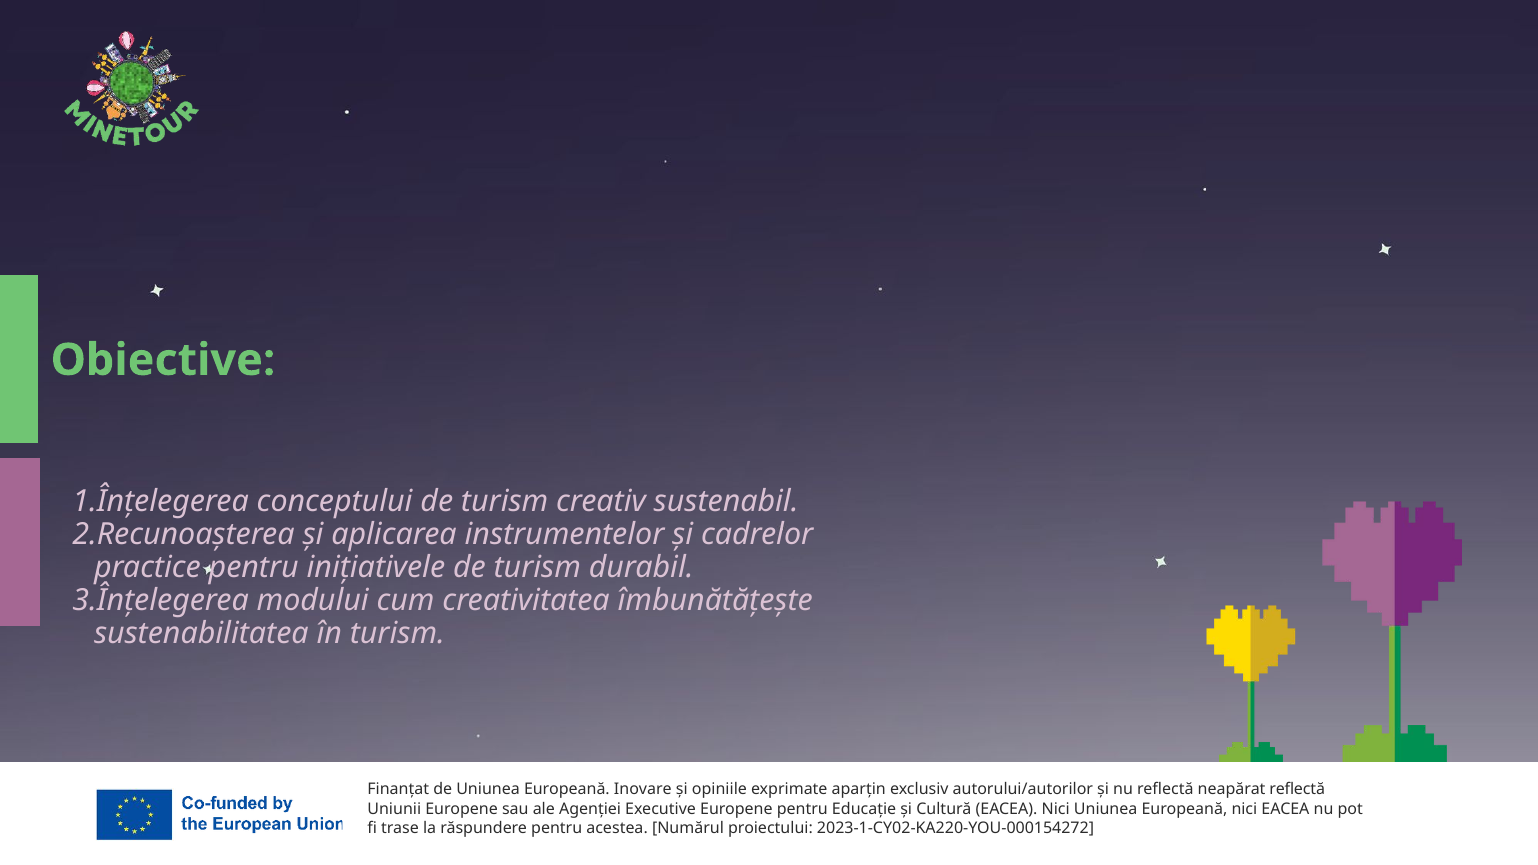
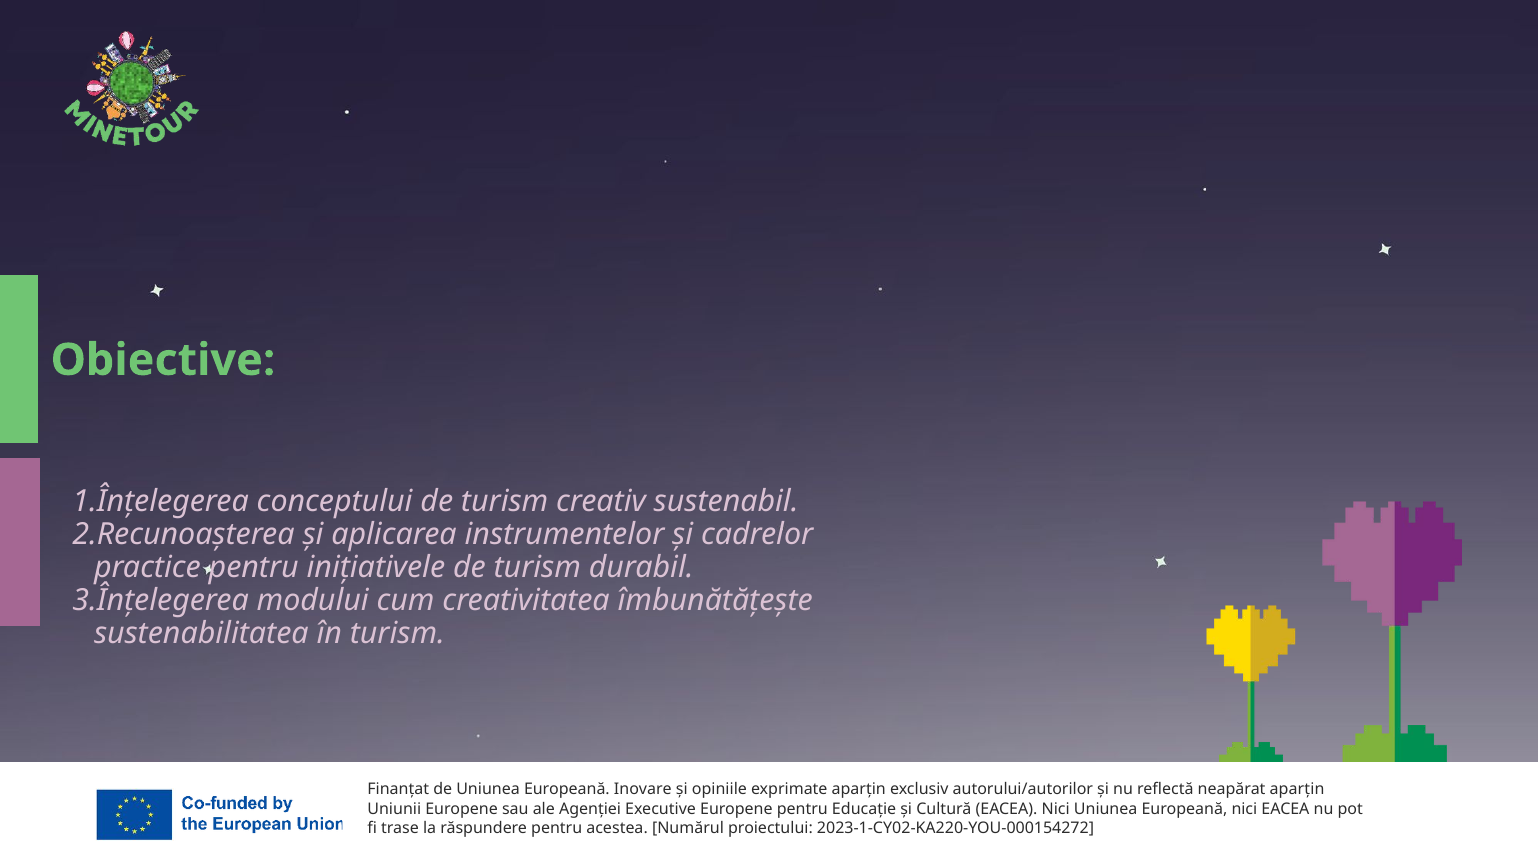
neapărat reflectă: reflectă -> aparțin
